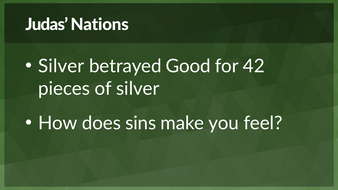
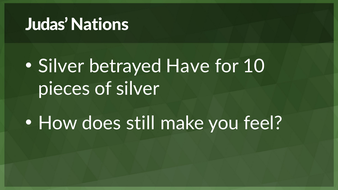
Good: Good -> Have
42: 42 -> 10
sins: sins -> still
